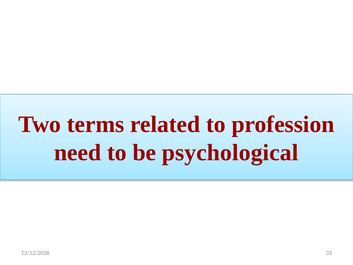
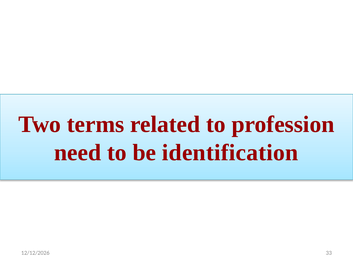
psychological: psychological -> identification
